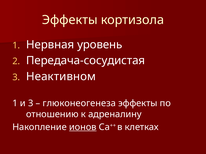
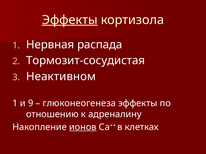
Эффекты at (70, 20) underline: none -> present
уровень: уровень -> распада
Передача-сосудистая: Передача-сосудистая -> Тормозит-сосудистая
и 3: 3 -> 9
